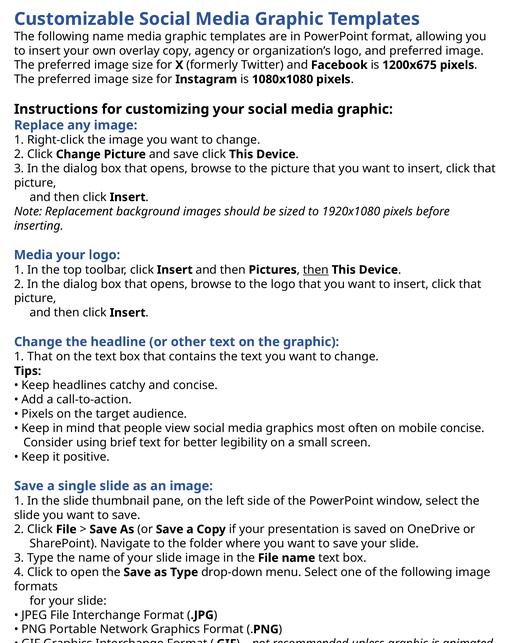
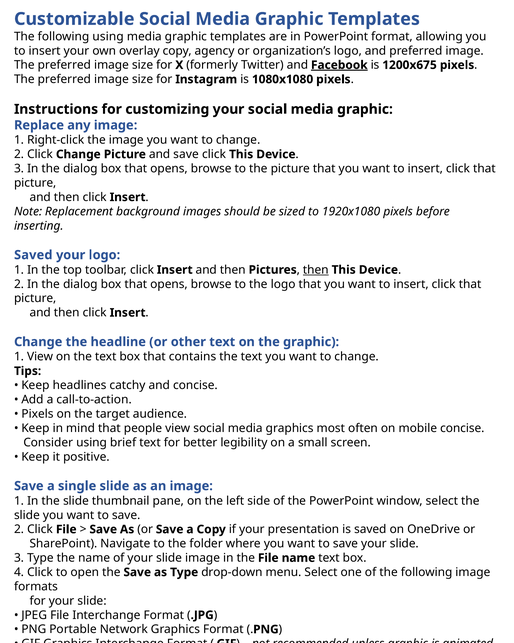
following name: name -> using
Facebook underline: none -> present
Media at (33, 255): Media -> Saved
1 That: That -> View
